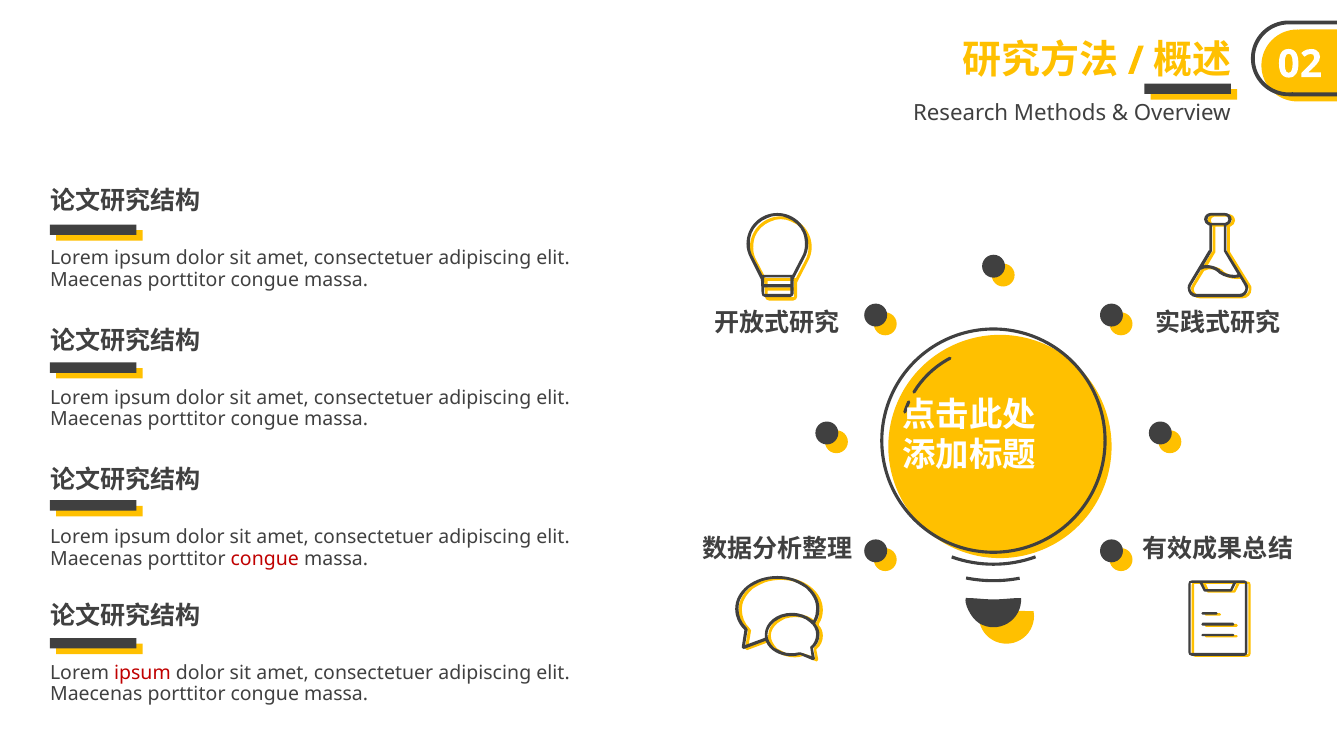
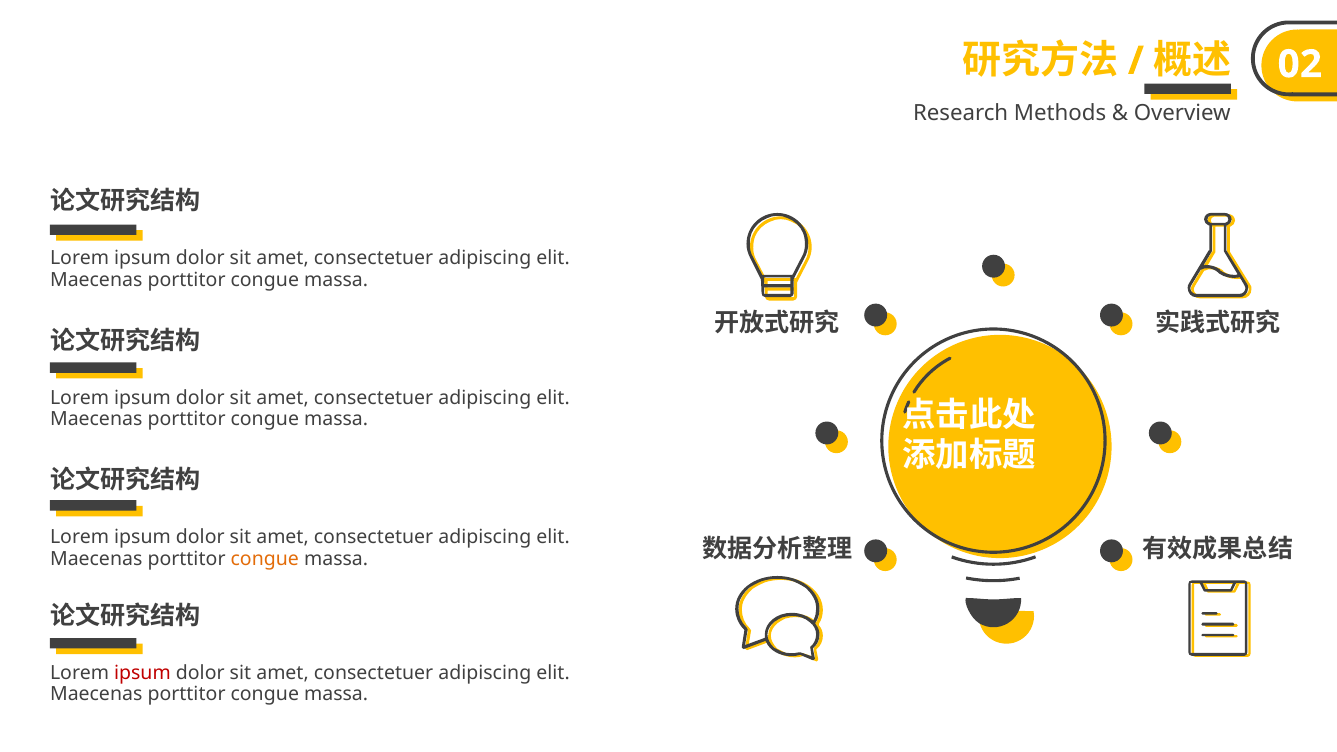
congue at (265, 559) colour: red -> orange
